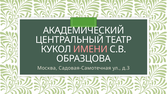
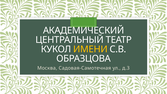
ИМЕНИ colour: pink -> yellow
